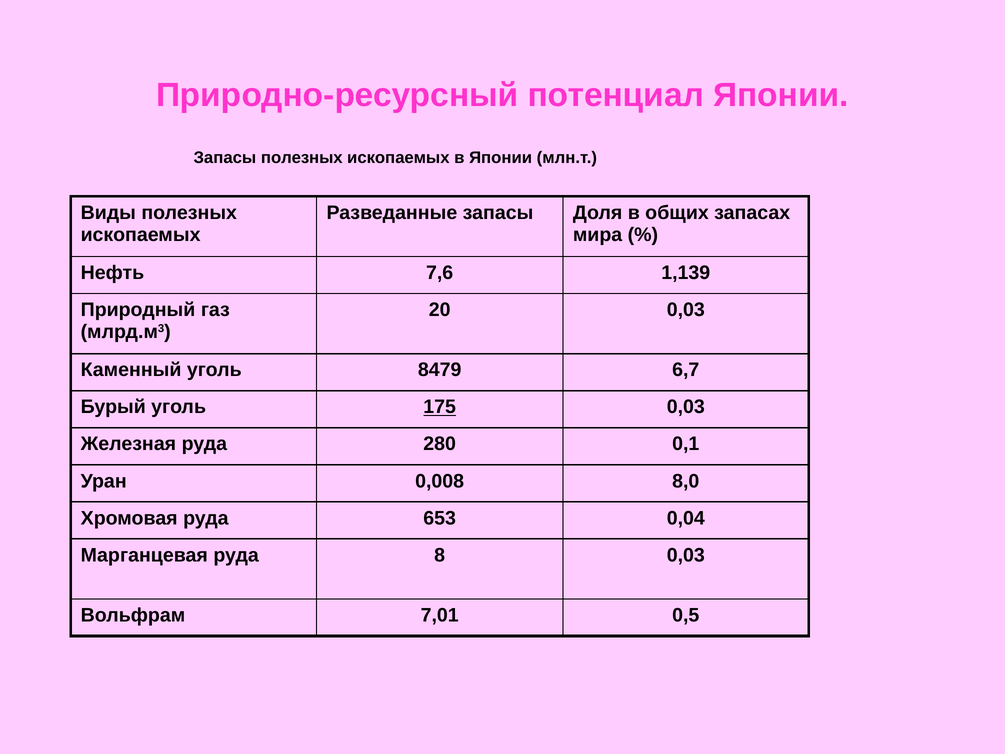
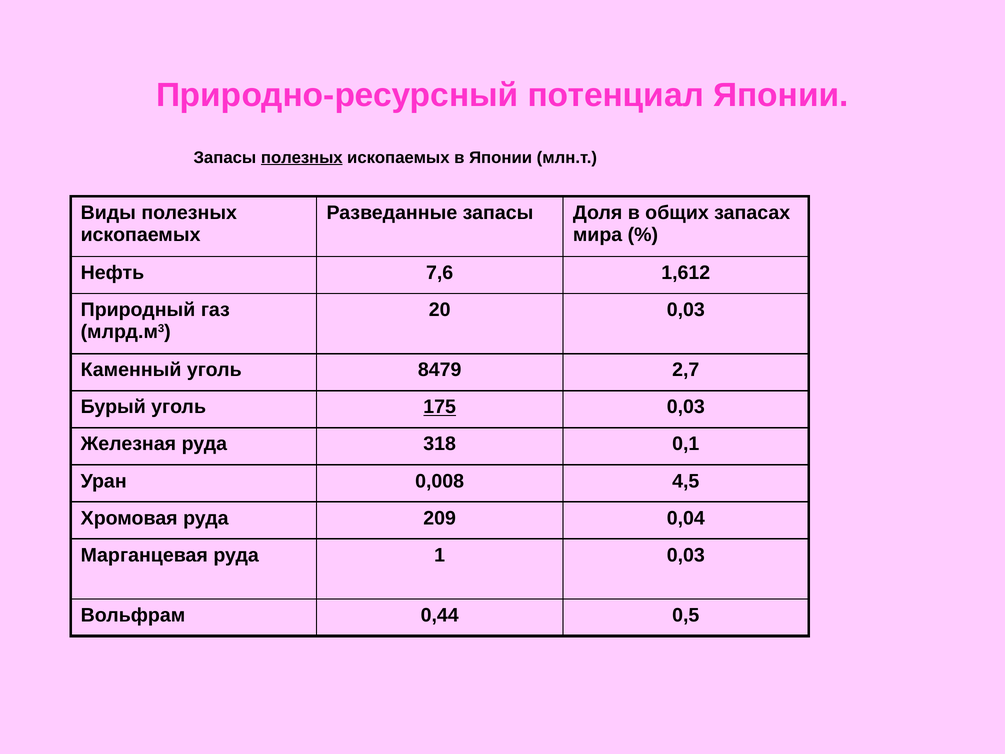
полезных at (302, 157) underline: none -> present
1,139: 1,139 -> 1,612
6,7: 6,7 -> 2,7
280: 280 -> 318
8,0: 8,0 -> 4,5
653: 653 -> 209
8: 8 -> 1
7,01: 7,01 -> 0,44
